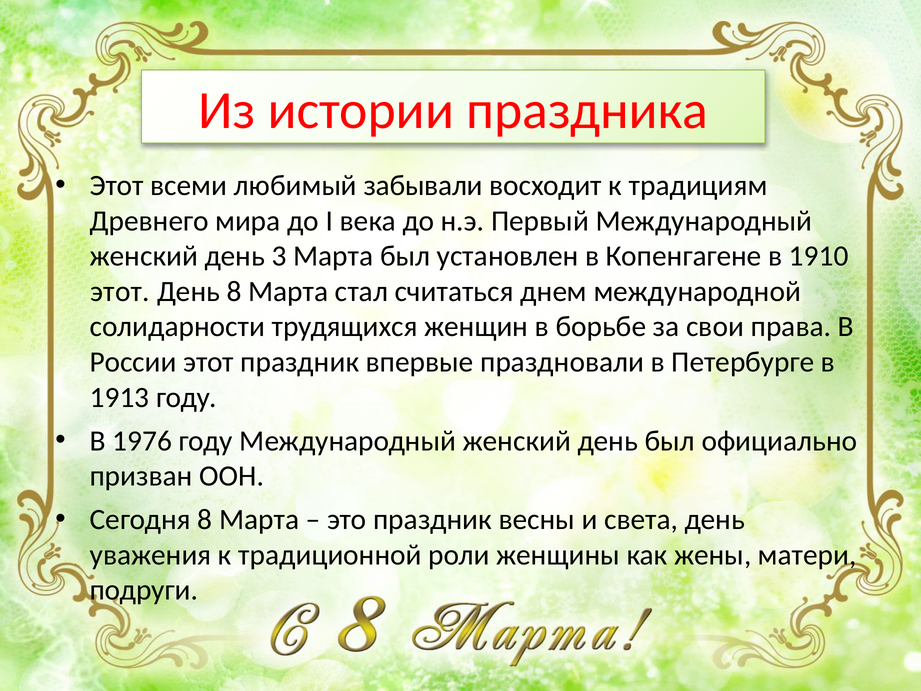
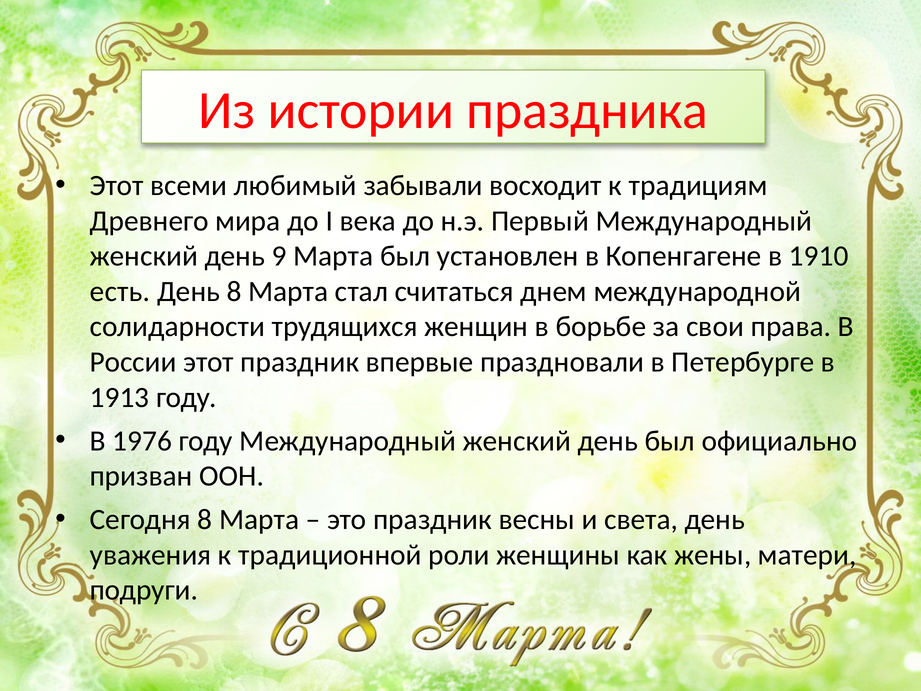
3: 3 -> 9
этот at (120, 291): этот -> есть
